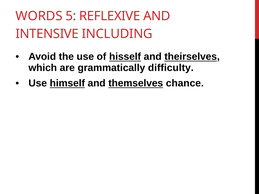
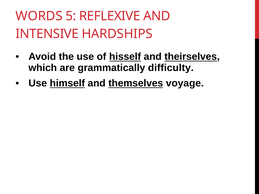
INCLUDING: INCLUDING -> HARDSHIPS
chance: chance -> voyage
